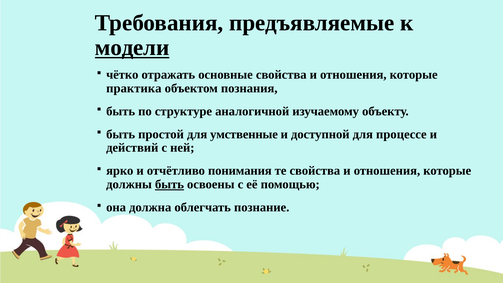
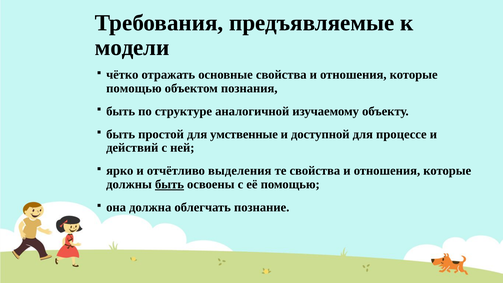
модели underline: present -> none
практика at (134, 88): практика -> помощью
понимания: понимания -> выделения
